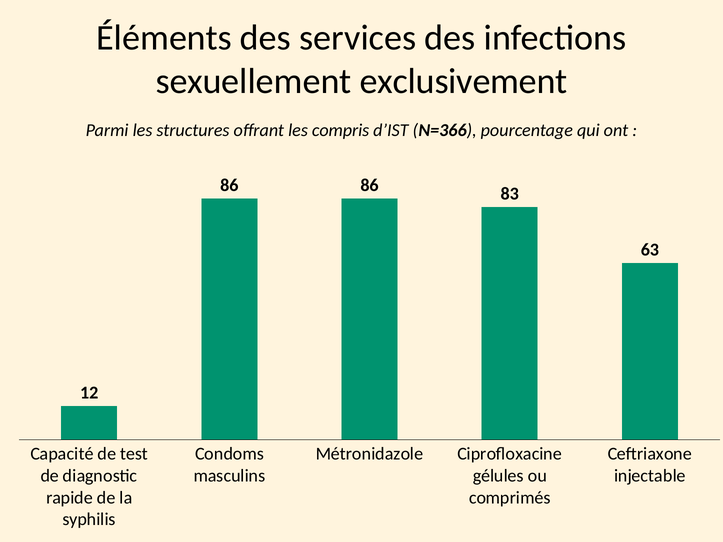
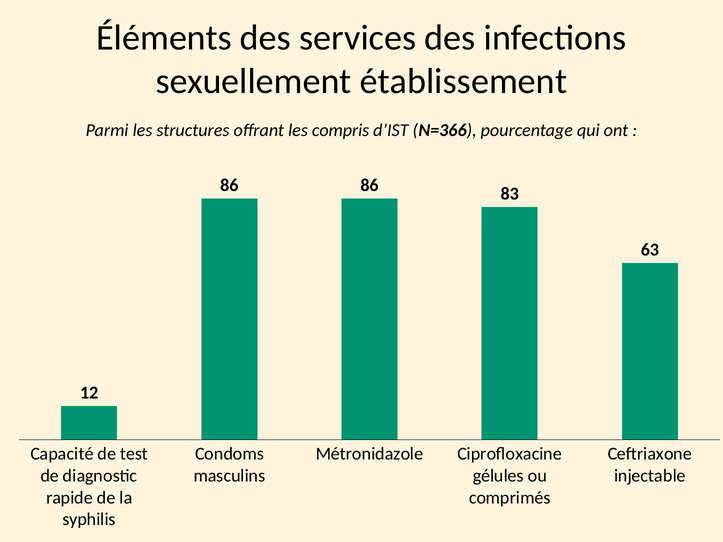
exclusivement: exclusivement -> établissement
